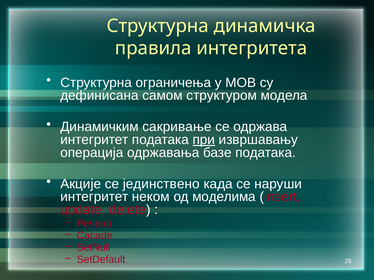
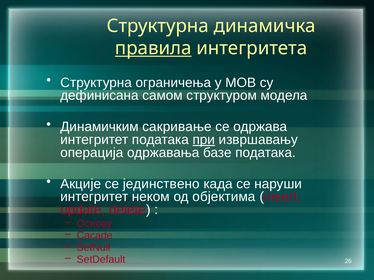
правила underline: none -> present
моделима: моделима -> објектима
Речено: Речено -> Основу
